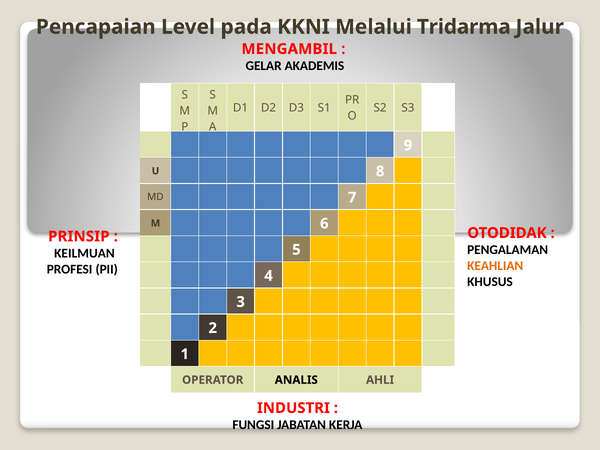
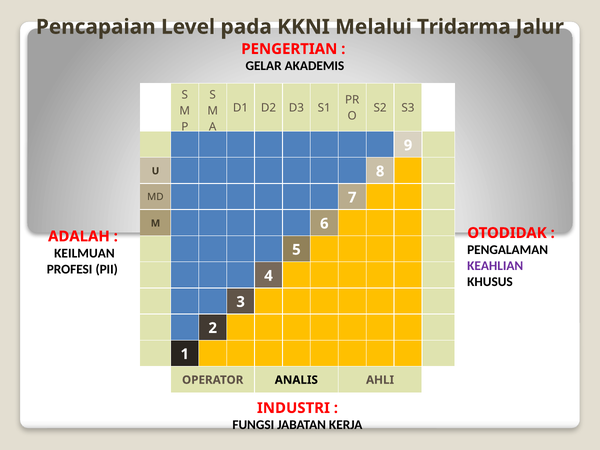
MENGAMBIL: MENGAMBIL -> PENGERTIAN
PRINSIP: PRINSIP -> ADALAH
KEAHLIAN colour: orange -> purple
